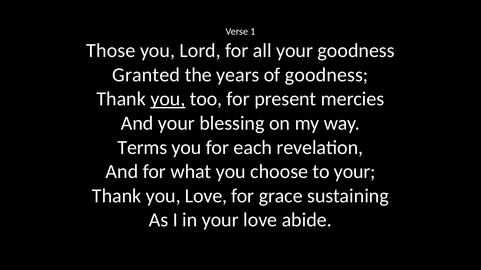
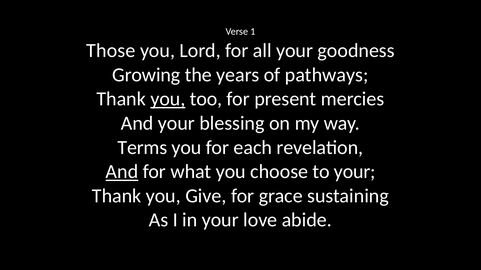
Granted: Granted -> Growing
of goodness: goodness -> pathways
And at (122, 172) underline: none -> present
you Love: Love -> Give
